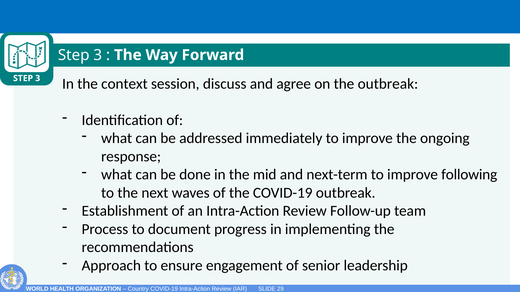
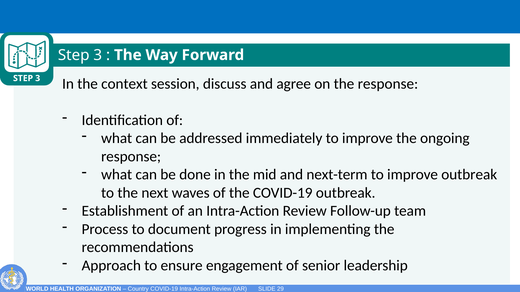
the outbreak: outbreak -> response
improve following: following -> outbreak
